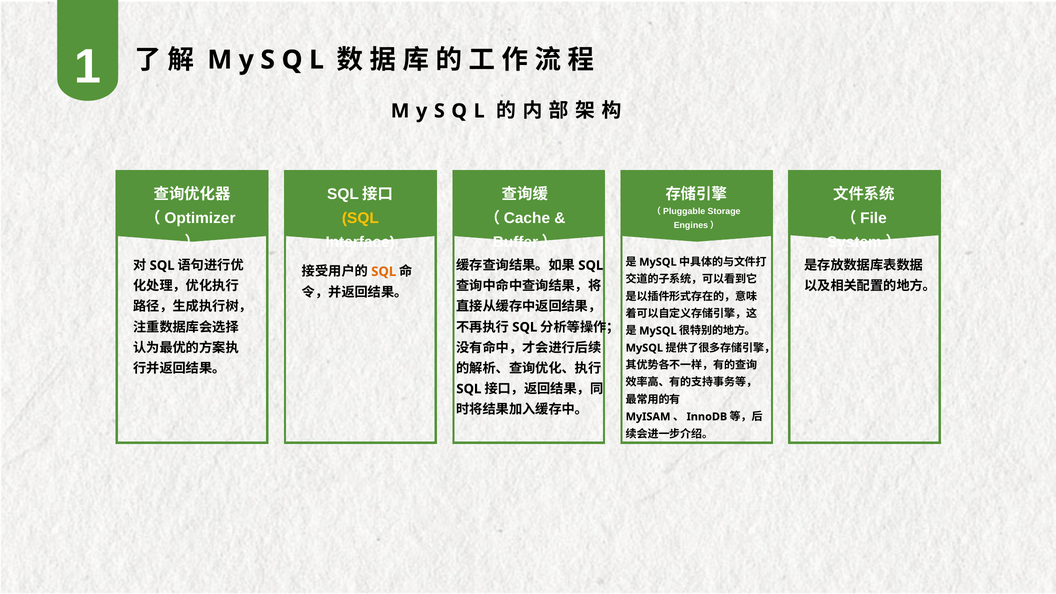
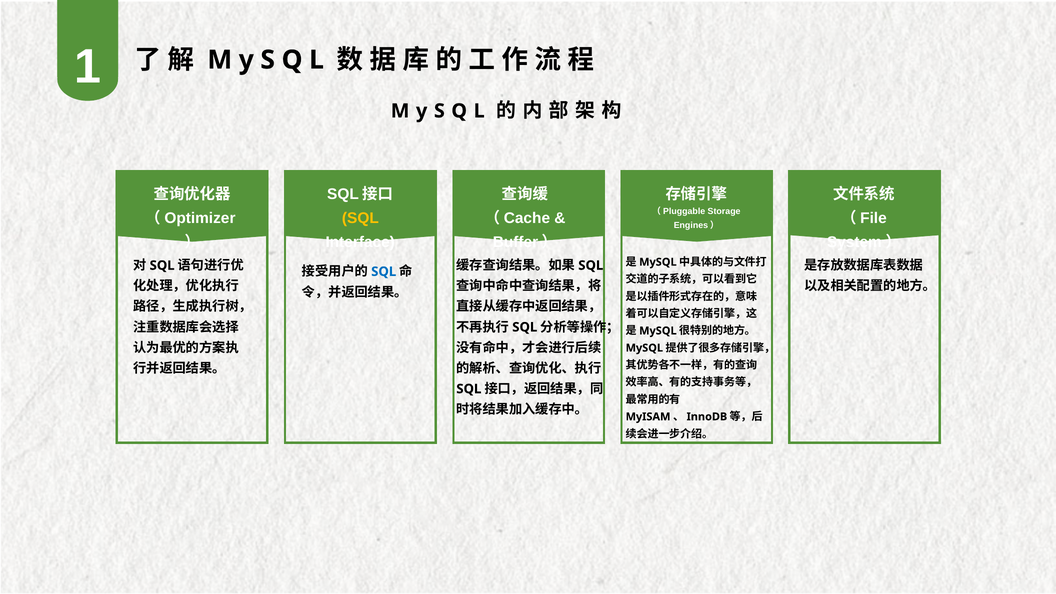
SQL at (384, 272) colour: orange -> blue
